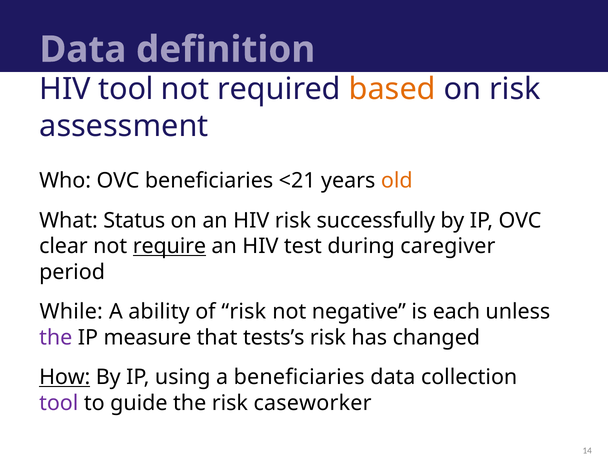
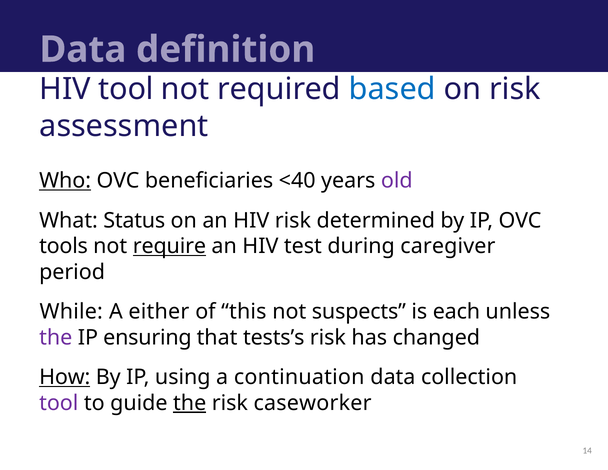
based colour: orange -> blue
Who underline: none -> present
<21: <21 -> <40
old colour: orange -> purple
successfully: successfully -> determined
clear: clear -> tools
ability: ability -> either
of risk: risk -> this
negative: negative -> suspects
measure: measure -> ensuring
a beneficiaries: beneficiaries -> continuation
the at (190, 403) underline: none -> present
